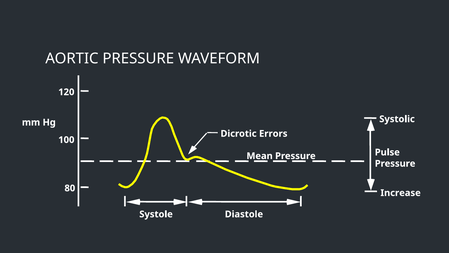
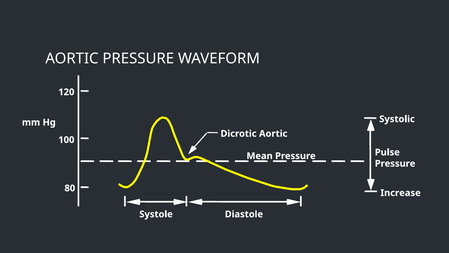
Dicrotic Errors: Errors -> Aortic
